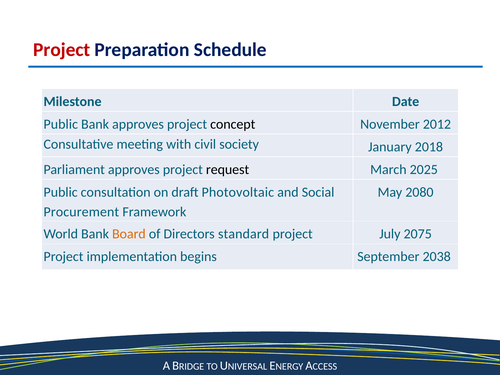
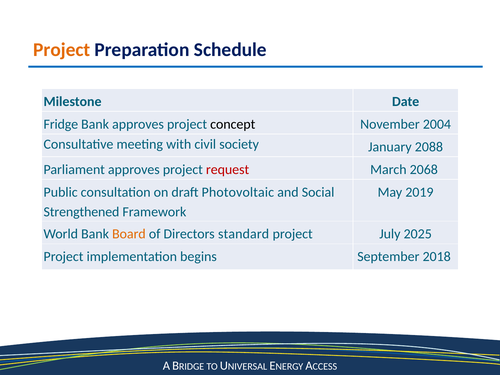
Project at (62, 50) colour: red -> orange
Public at (61, 124): Public -> Fridge
2012: 2012 -> 2004
2018: 2018 -> 2088
request colour: black -> red
2025: 2025 -> 2068
2080: 2080 -> 2019
Procurement: Procurement -> Strengthened
2075: 2075 -> 2025
2038: 2038 -> 2018
